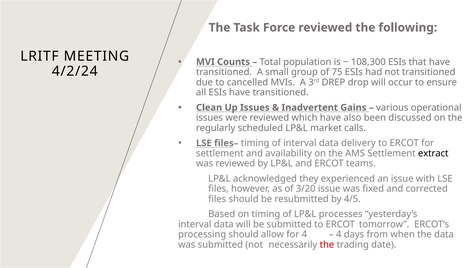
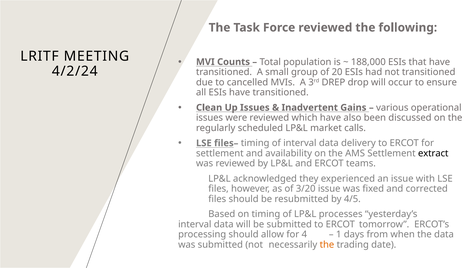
108,300: 108,300 -> 188,000
75: 75 -> 20
4 at (339, 234): 4 -> 1
the at (327, 244) colour: red -> orange
